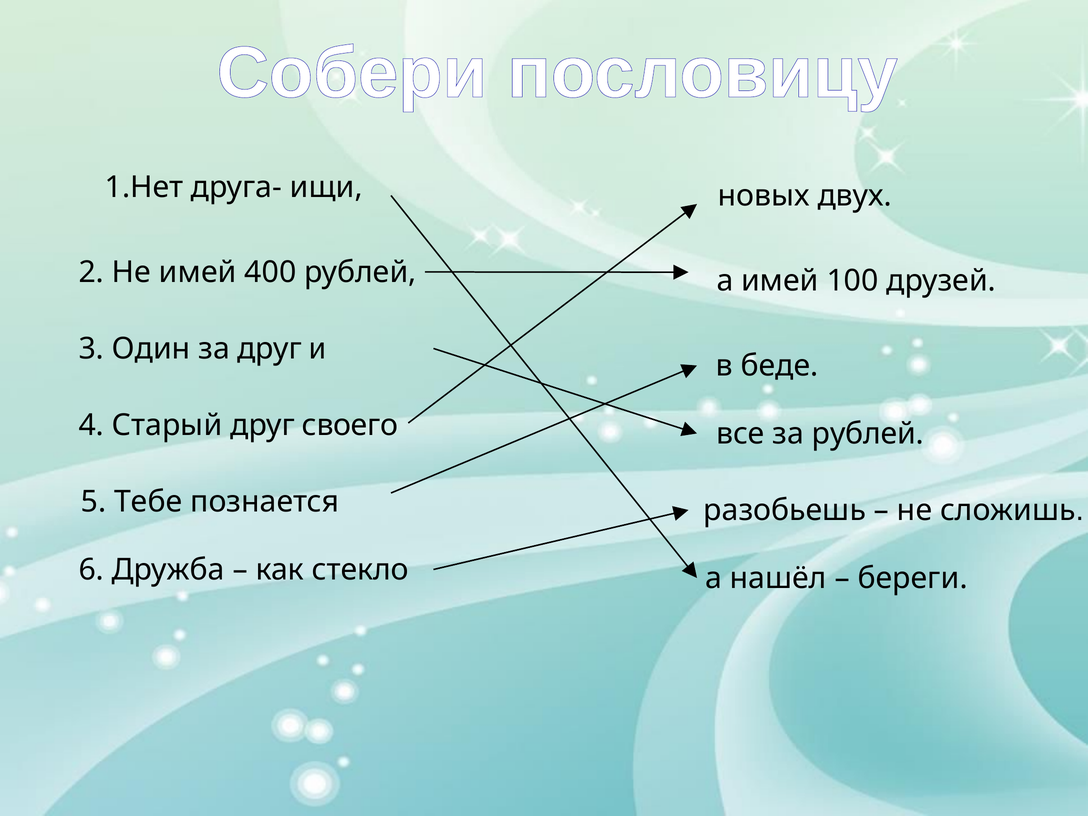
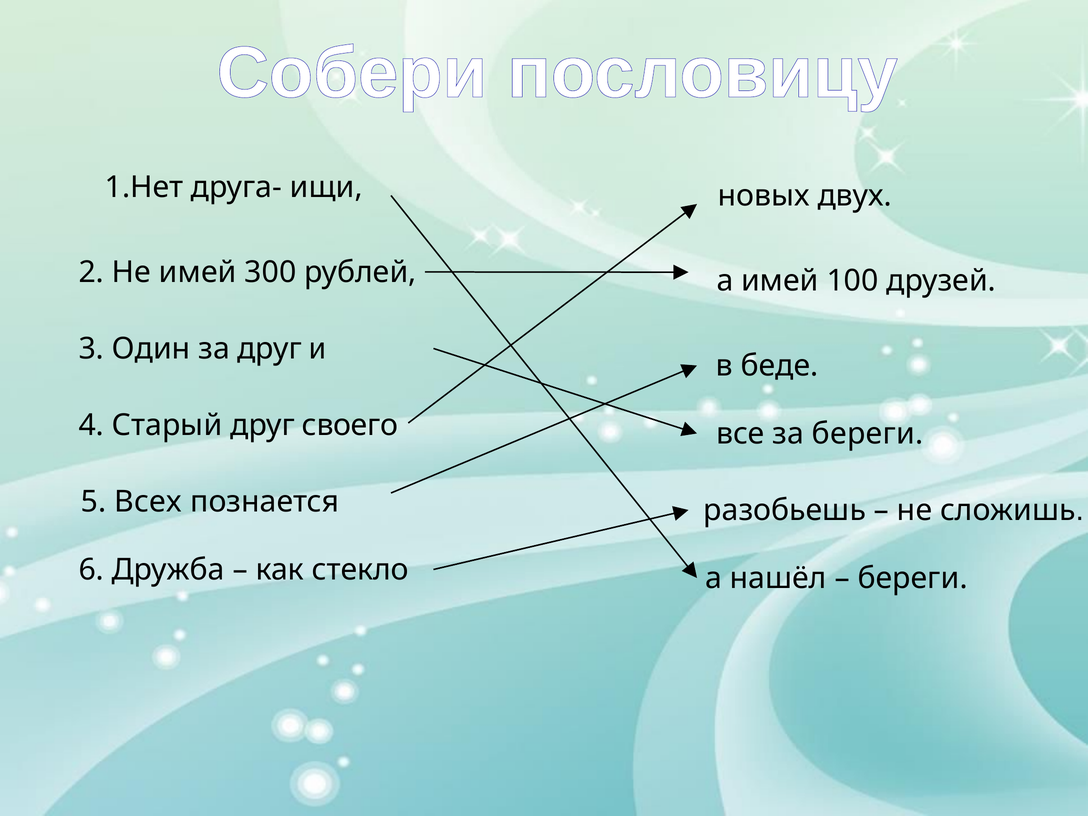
400: 400 -> 300
за рублей: рублей -> береги
Тебе: Тебе -> Всех
